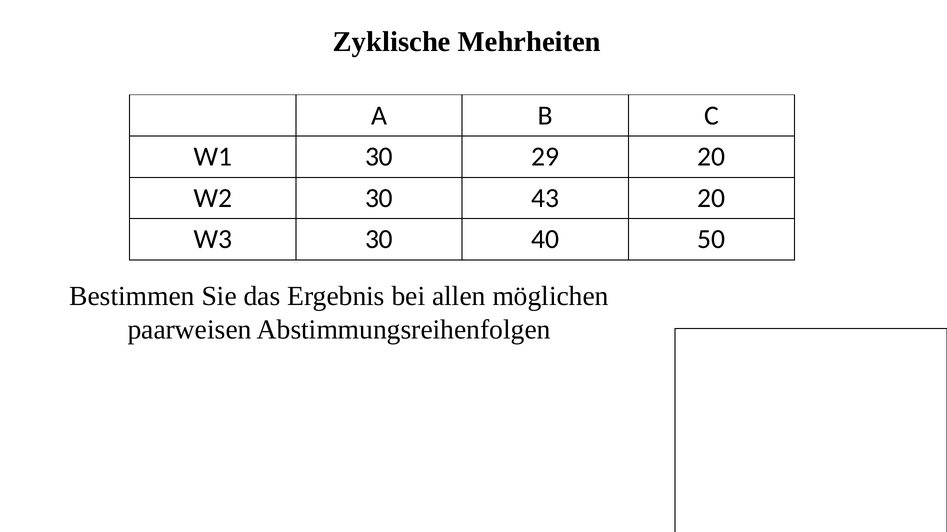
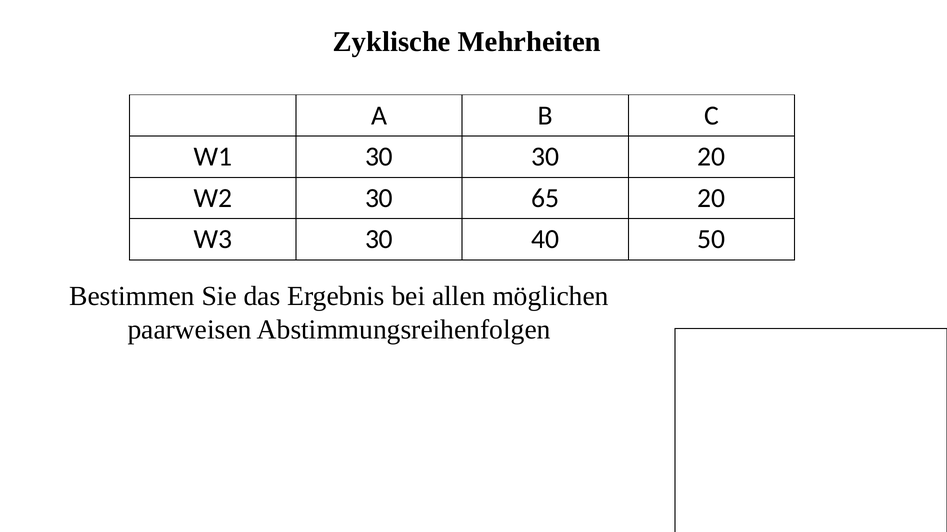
30 29: 29 -> 30
43: 43 -> 65
